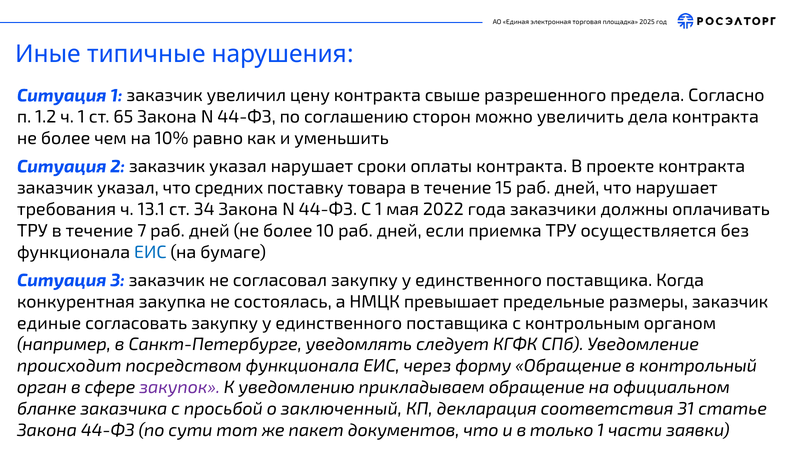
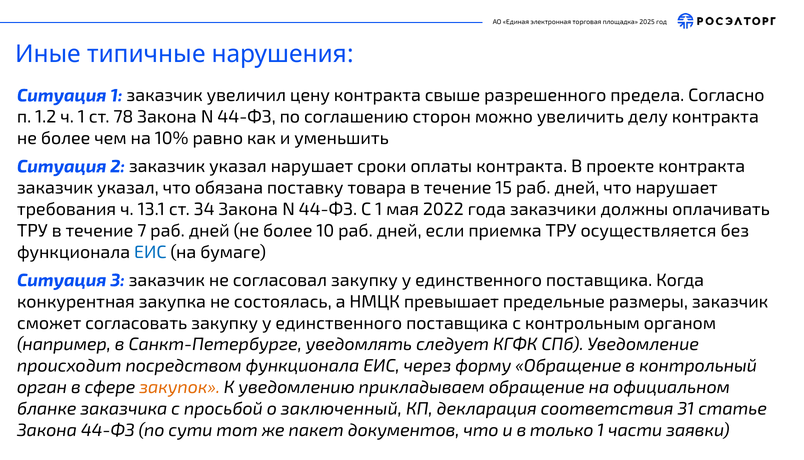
65: 65 -> 78
дела: дела -> делу
средних: средних -> обязана
единые: единые -> сможет
закупок colour: purple -> orange
